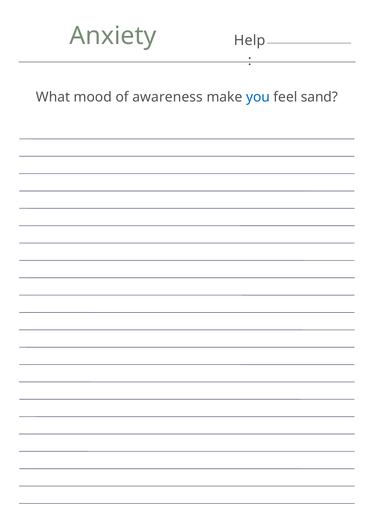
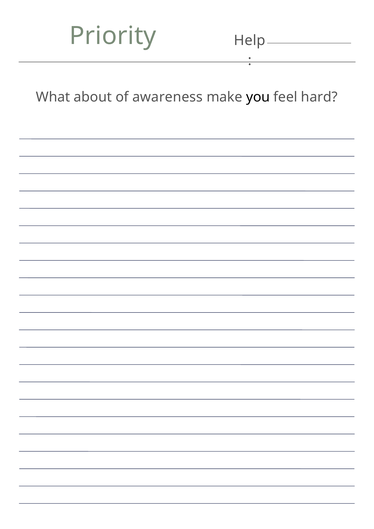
Anxiety: Anxiety -> Priority
mood: mood -> about
you colour: blue -> black
sand: sand -> hard
